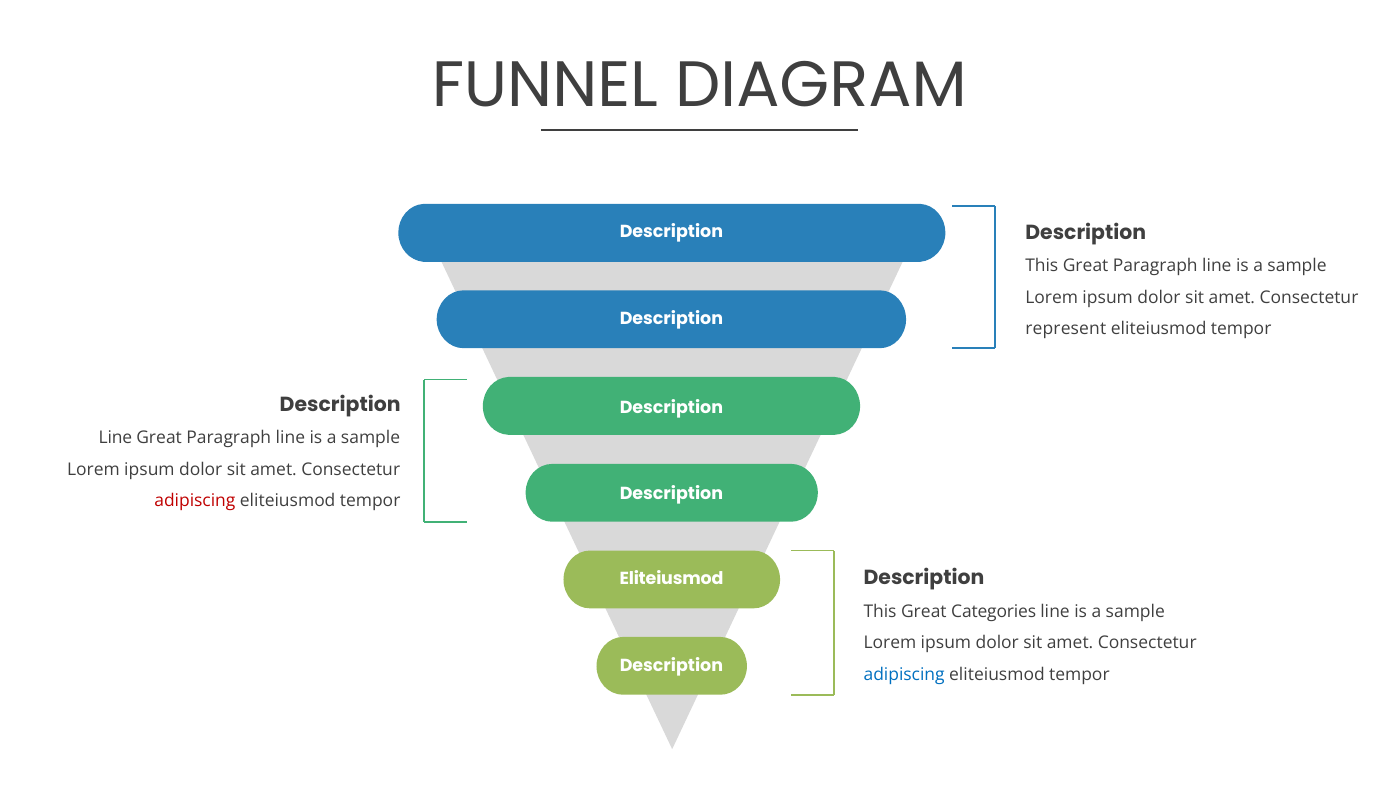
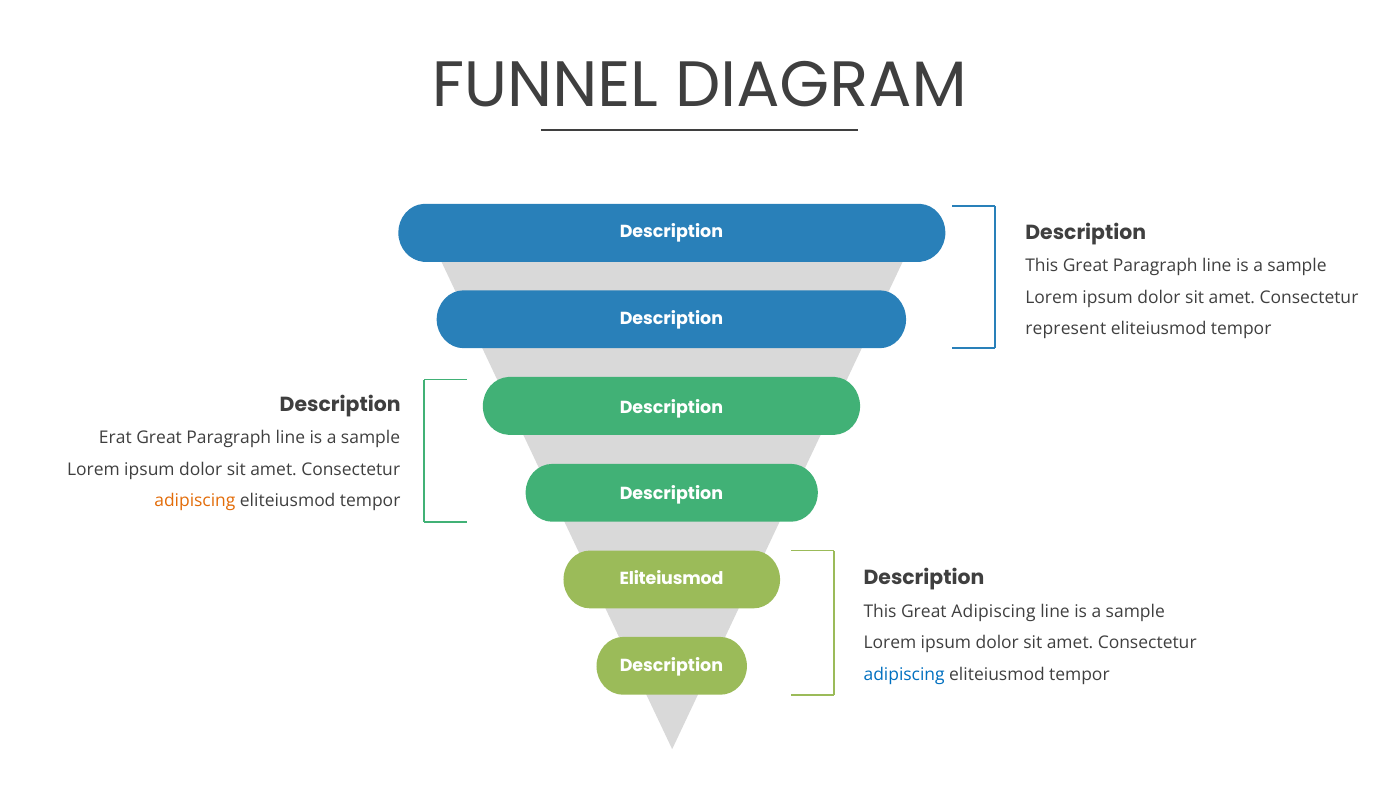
Line at (115, 438): Line -> Erat
adipiscing at (195, 501) colour: red -> orange
Great Categories: Categories -> Adipiscing
